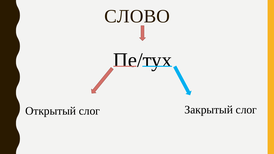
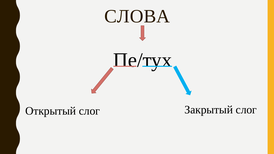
СЛОВО: СЛОВО -> СЛОВА
